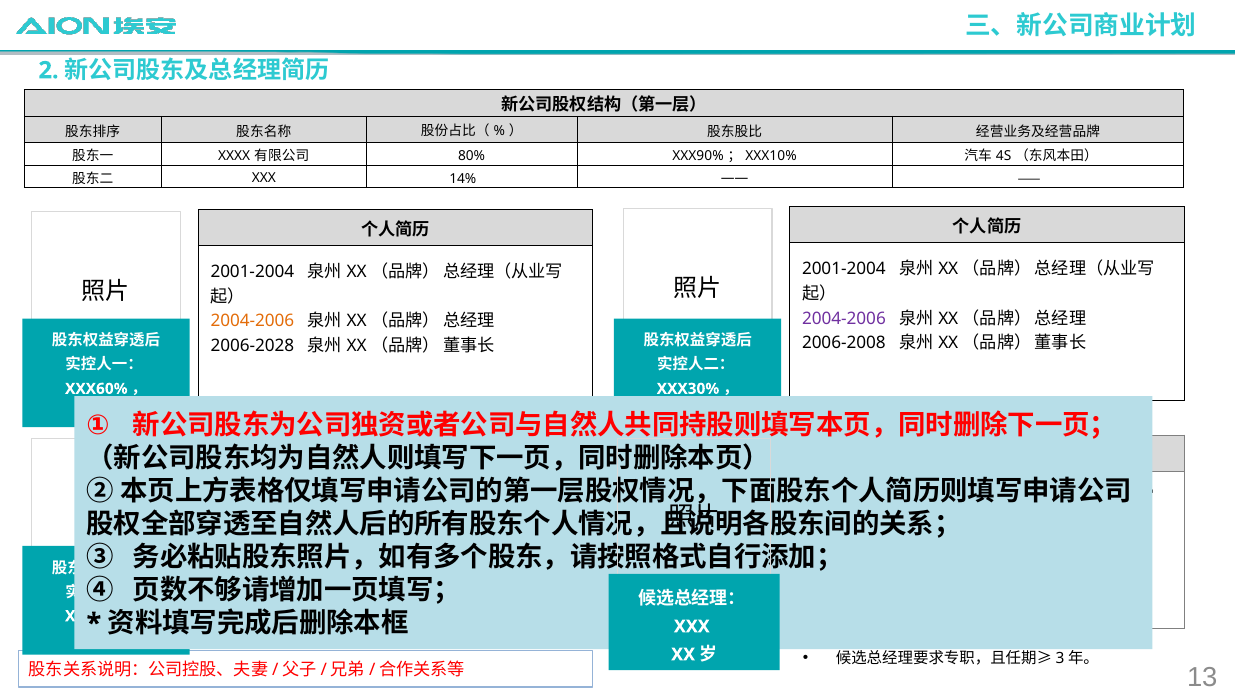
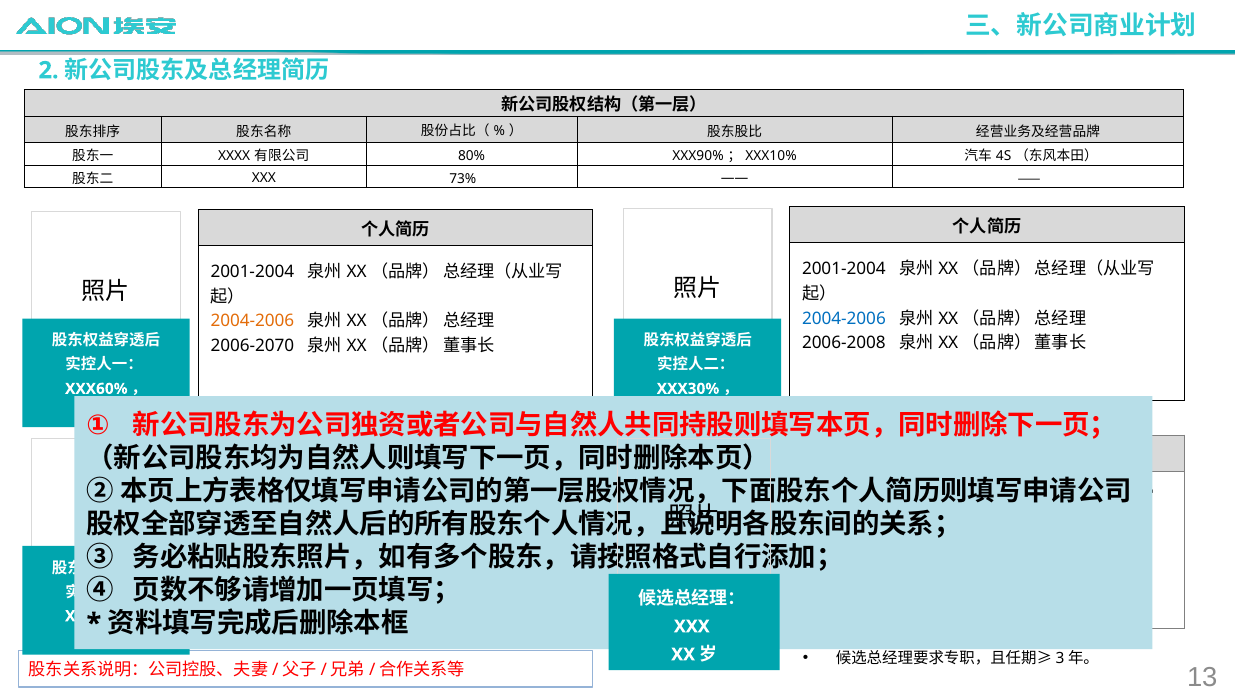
14%: 14% -> 73%
2004-2006 at (844, 318) colour: purple -> blue
2006-2028: 2006-2028 -> 2006-2070
